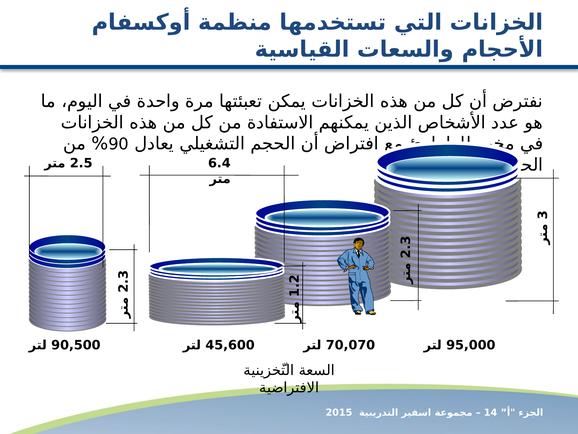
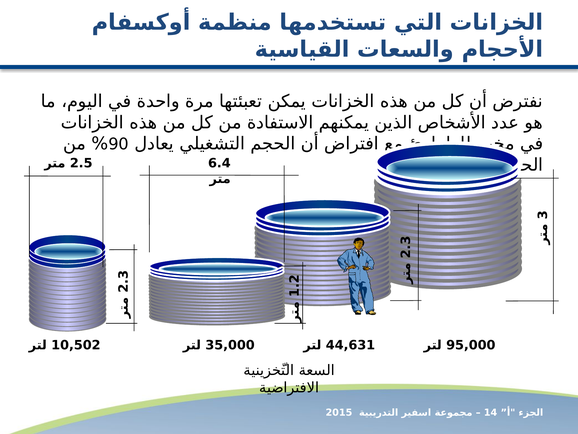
90,500: 90,500 -> 10,502
45,600: 45,600 -> 35,000
70,070: 70,070 -> 44,631
